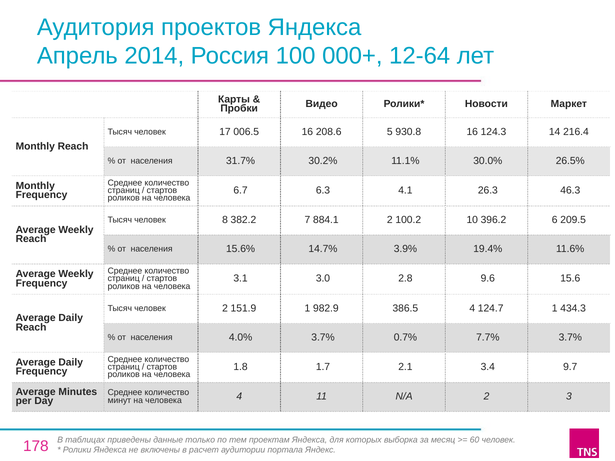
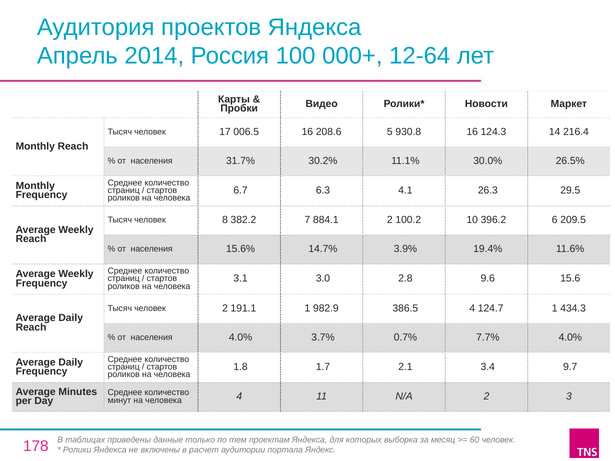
46.3: 46.3 -> 29.5
151.9: 151.9 -> 191.1
7.7% 3.7%: 3.7% -> 4.0%
